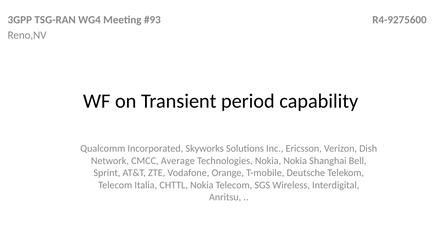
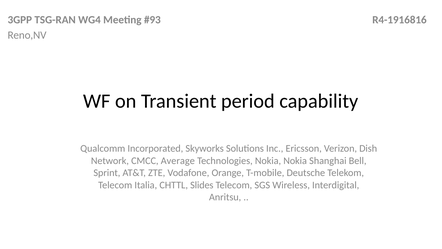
R4-9275600: R4-9275600 -> R4-1916816
CHTTL Nokia: Nokia -> Slides
